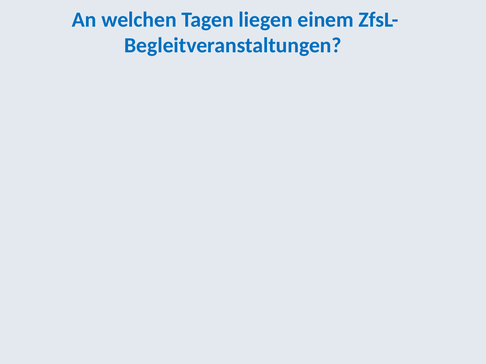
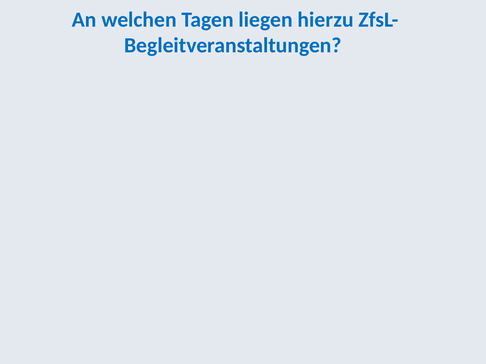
einem: einem -> hierzu
